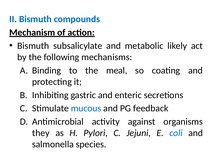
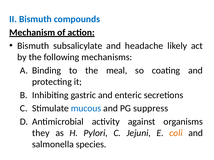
metabolic: metabolic -> headache
feedback: feedback -> suppress
coli colour: blue -> orange
